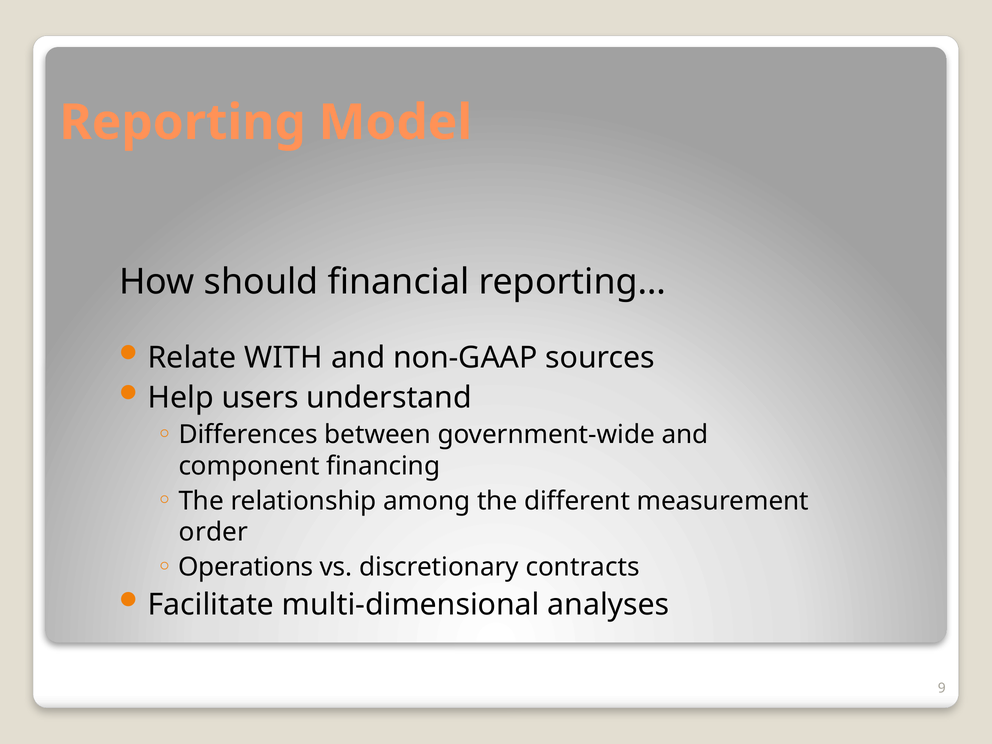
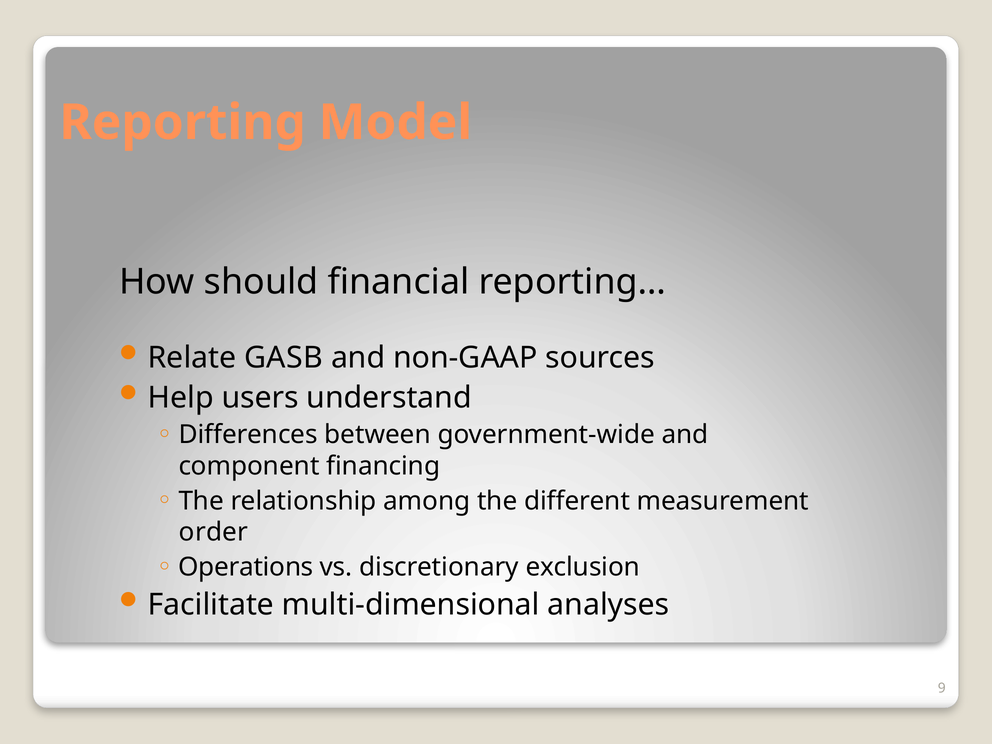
WITH: WITH -> GASB
contracts: contracts -> exclusion
